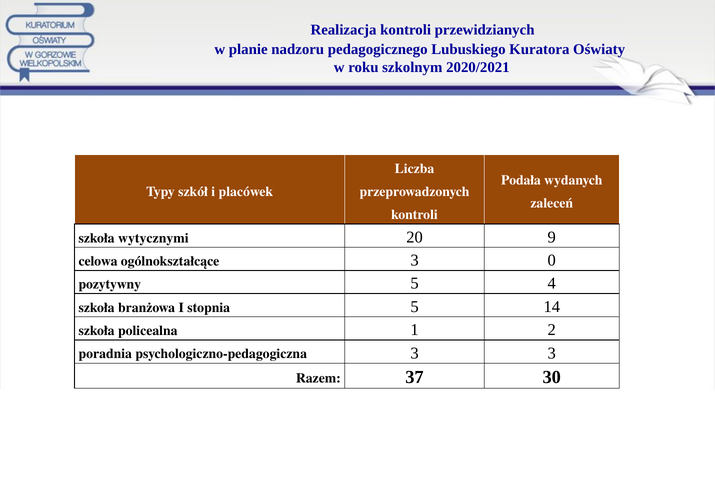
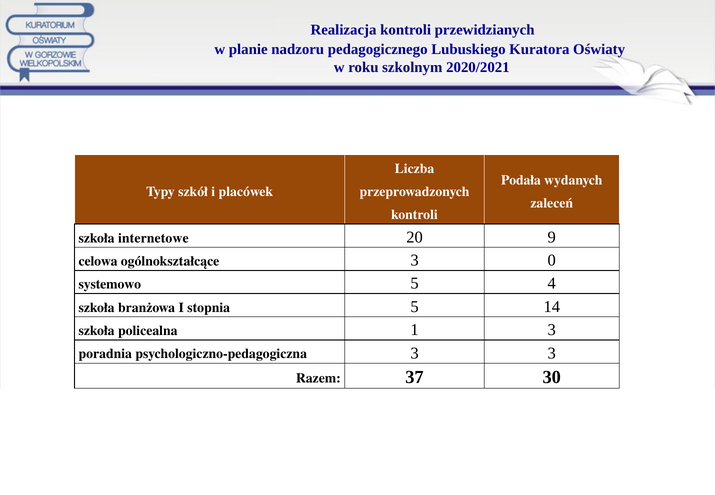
wytycznymi: wytycznymi -> internetowe
pozytywny: pozytywny -> systemowo
1 2: 2 -> 3
